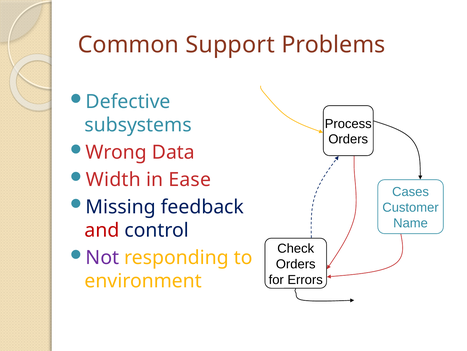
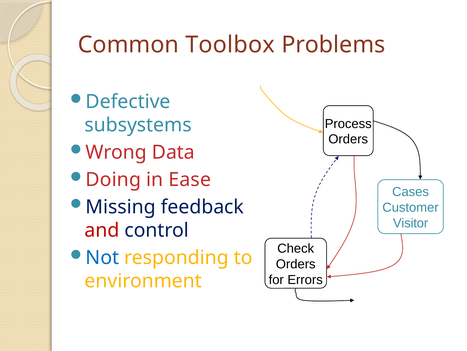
Support: Support -> Toolbox
Width: Width -> Doing
Name: Name -> Visitor
Not colour: purple -> blue
